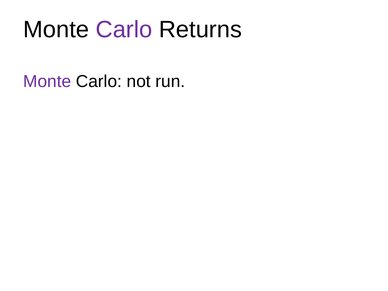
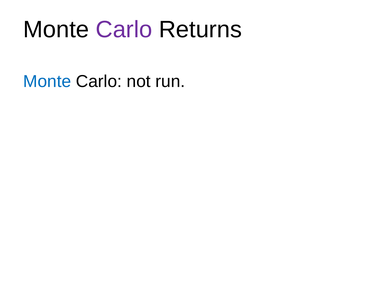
Monte at (47, 81) colour: purple -> blue
